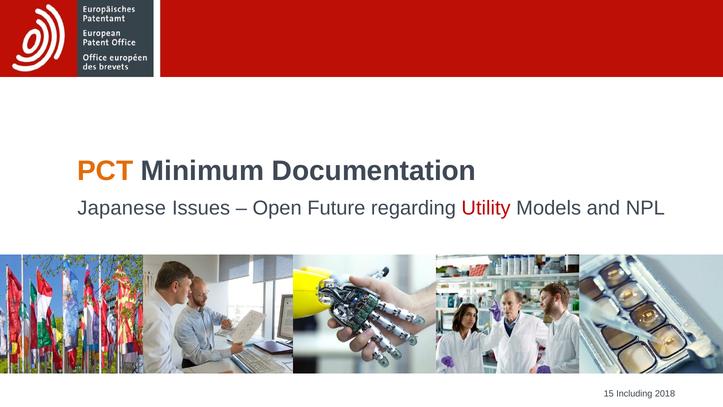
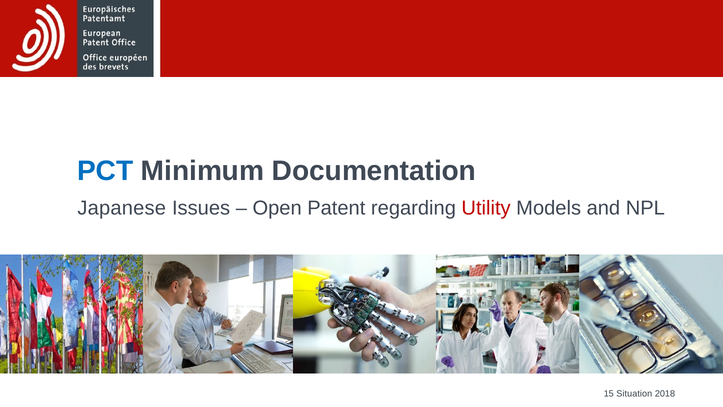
PCT colour: orange -> blue
Future: Future -> Patent
Including: Including -> Situation
